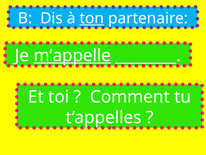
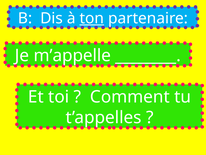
m’appelle underline: present -> none
